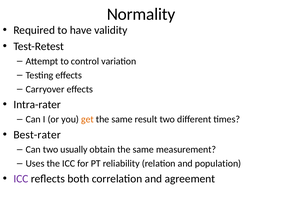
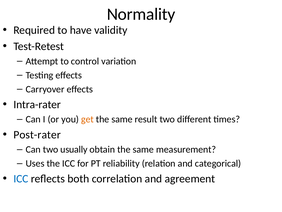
Best-rater: Best-rater -> Post-rater
population: population -> categorical
ICC at (21, 178) colour: purple -> blue
